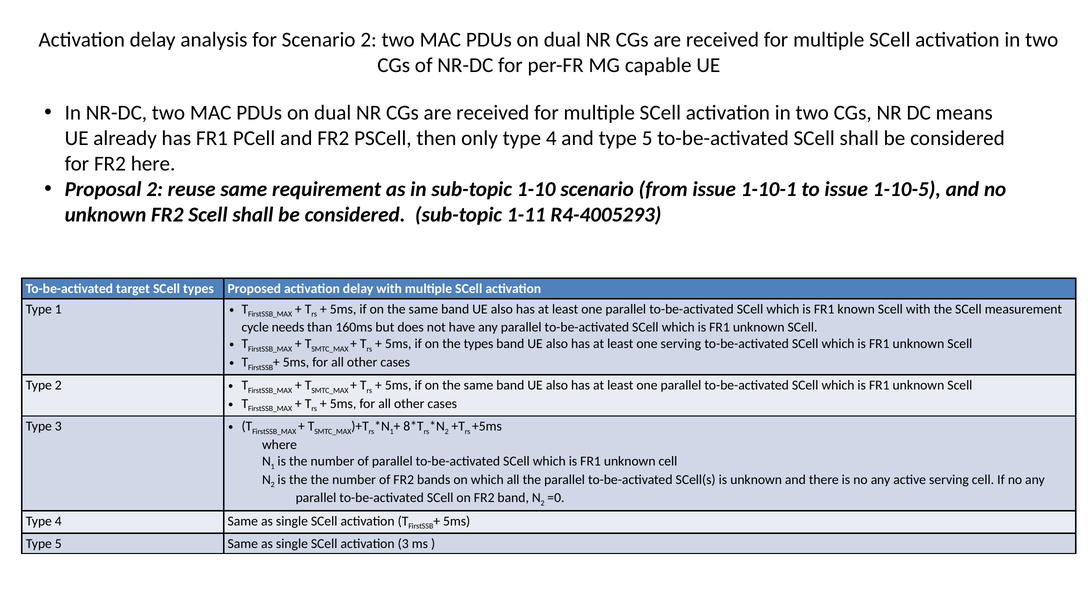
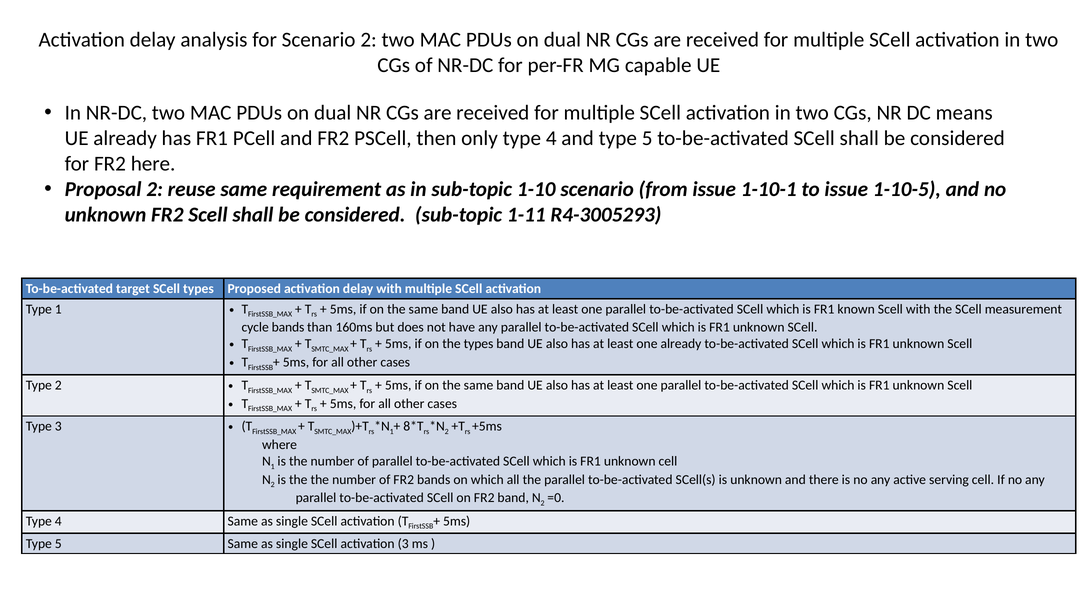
R4-4005293: R4-4005293 -> R4-3005293
cycle needs: needs -> bands
one serving: serving -> already
